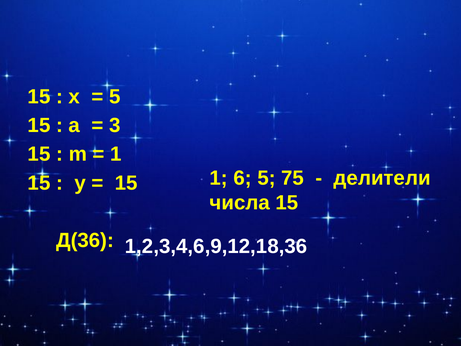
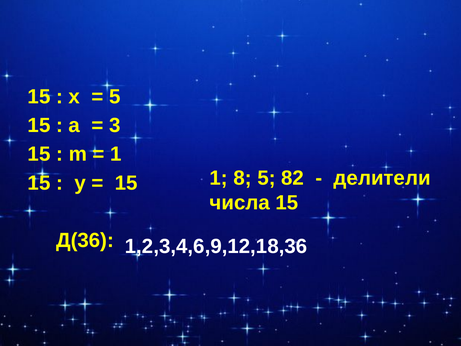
6: 6 -> 8
75: 75 -> 82
